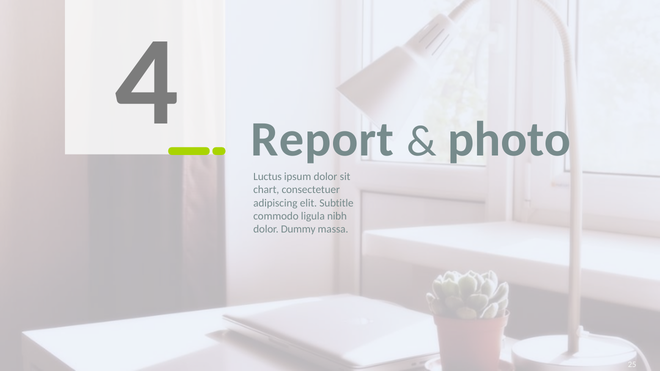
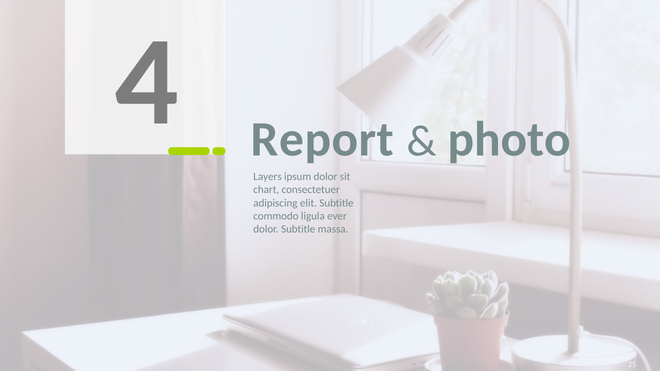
Luctus: Luctus -> Layers
nibh: nibh -> ever
dolor Dummy: Dummy -> Subtitle
